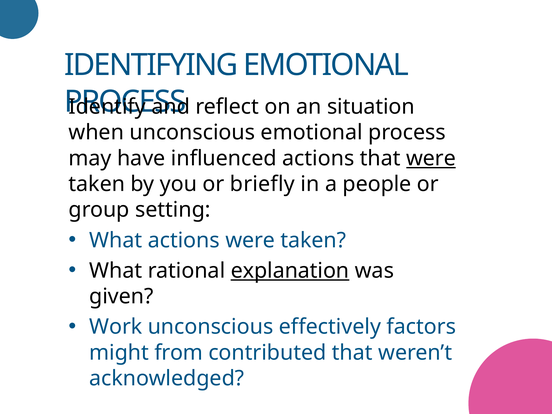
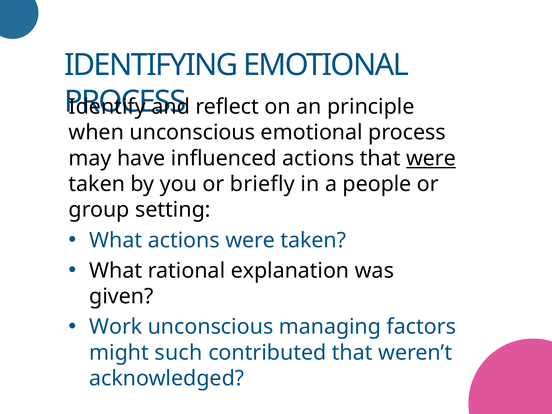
situation: situation -> principle
explanation underline: present -> none
effectively: effectively -> managing
from: from -> such
